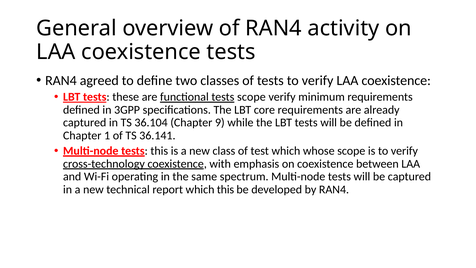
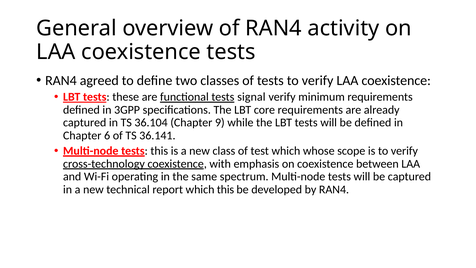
tests scope: scope -> signal
1: 1 -> 6
